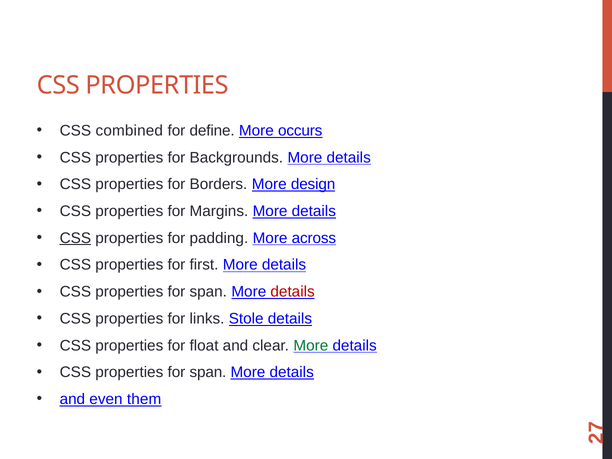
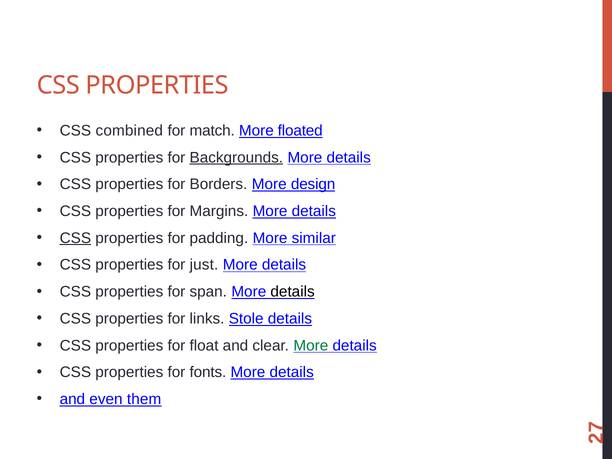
define: define -> match
occurs: occurs -> floated
Backgrounds underline: none -> present
across: across -> similar
first: first -> just
details at (293, 292) colour: red -> black
span at (208, 372): span -> fonts
